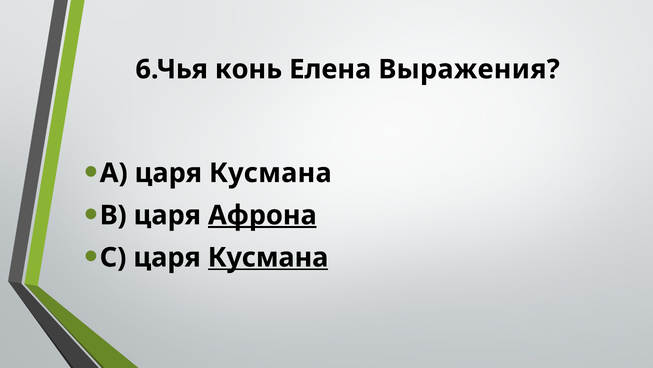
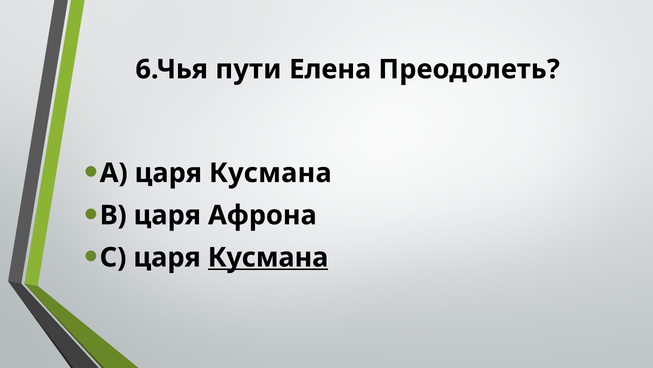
конь: конь -> пути
Выражения: Выражения -> Преодолеть
Афрона underline: present -> none
